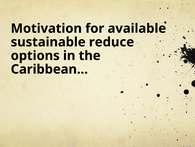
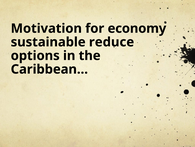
available: available -> economy
